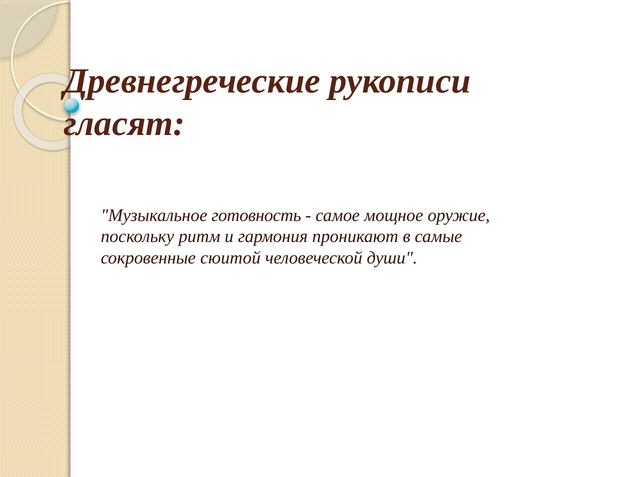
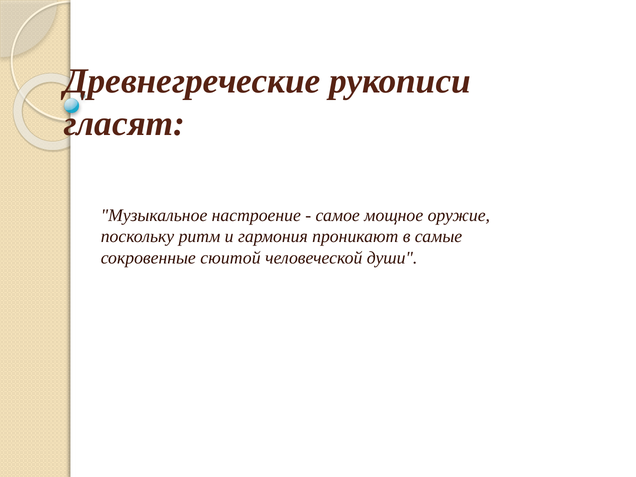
готовность: готовность -> настроение
